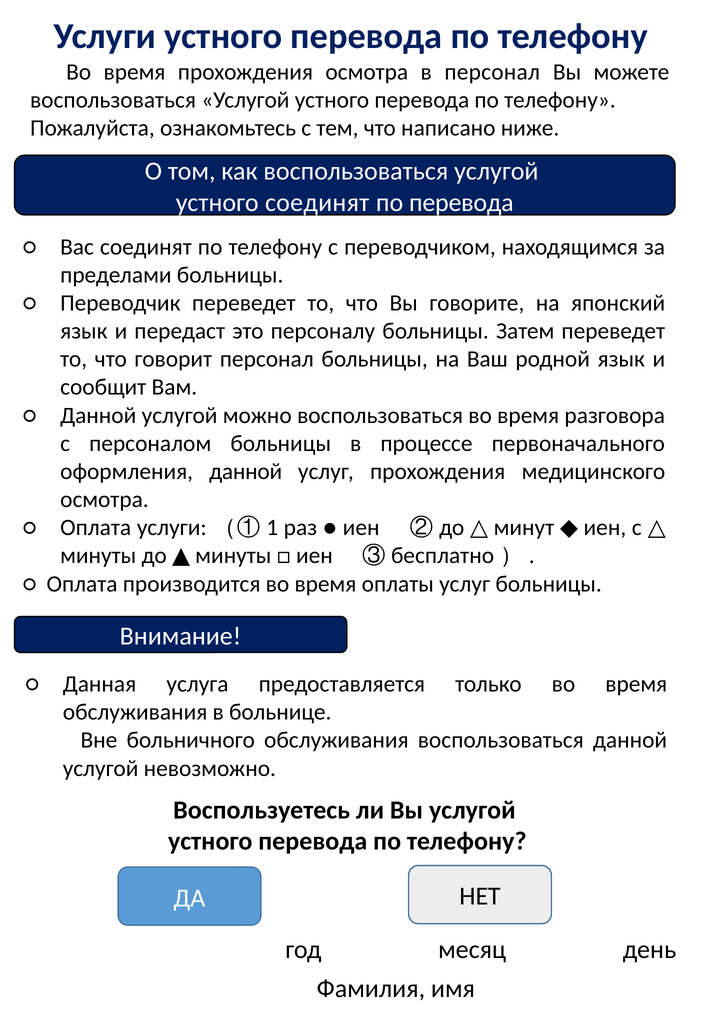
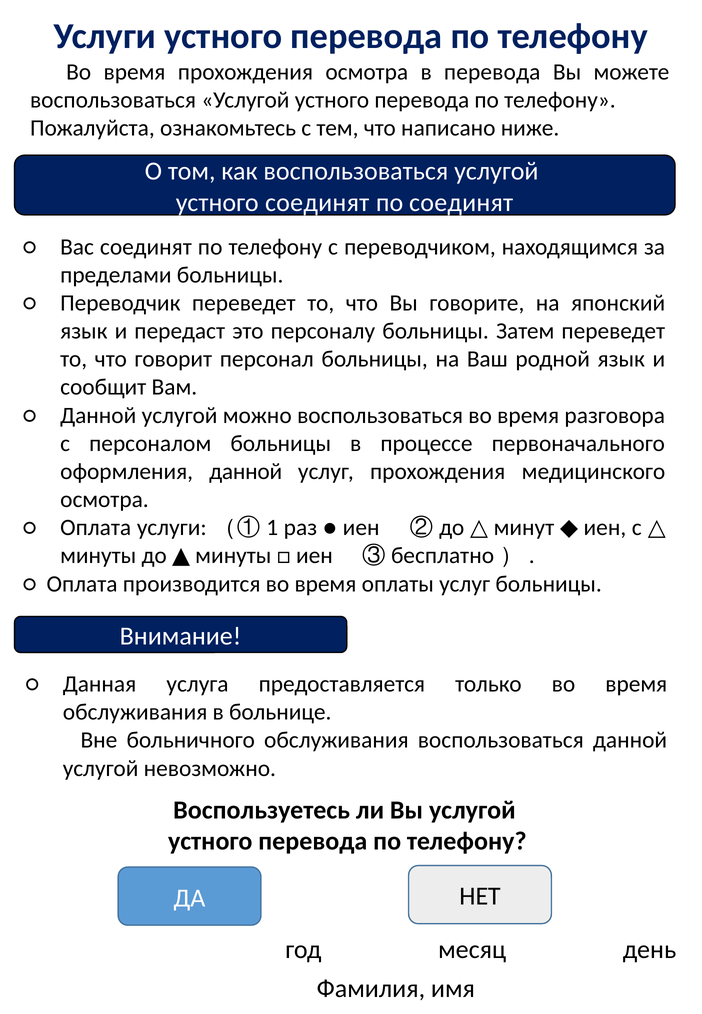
в персонал: персонал -> перевода
по перевода: перевода -> соединят
